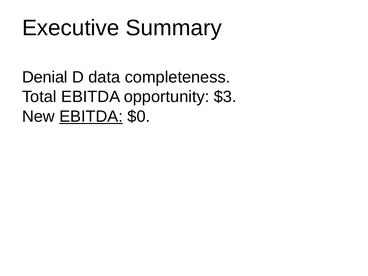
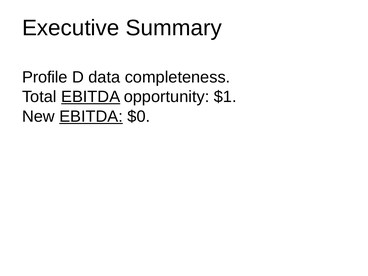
Denial: Denial -> Profile
EBITDA at (91, 97) underline: none -> present
$3: $3 -> $1
